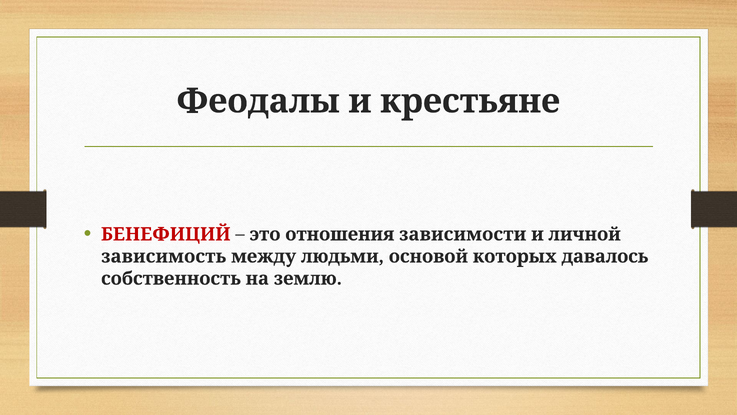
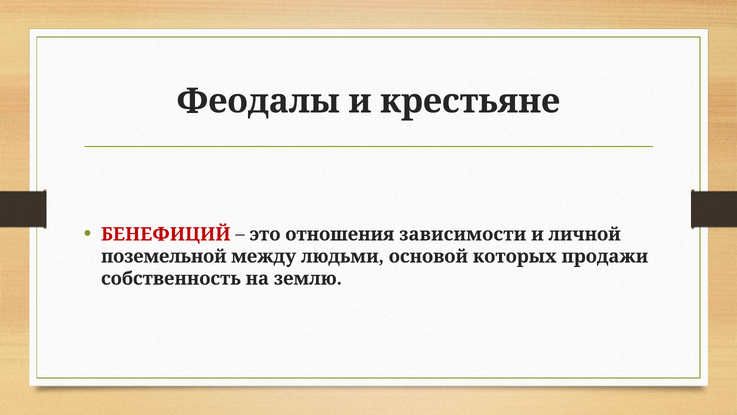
зависимость: зависимость -> поземельной
давалось: давалось -> продажи
